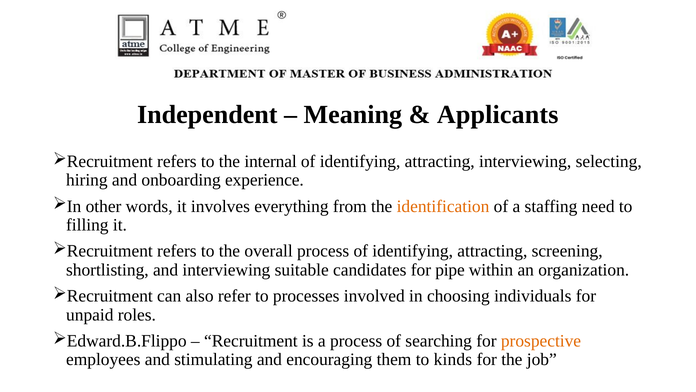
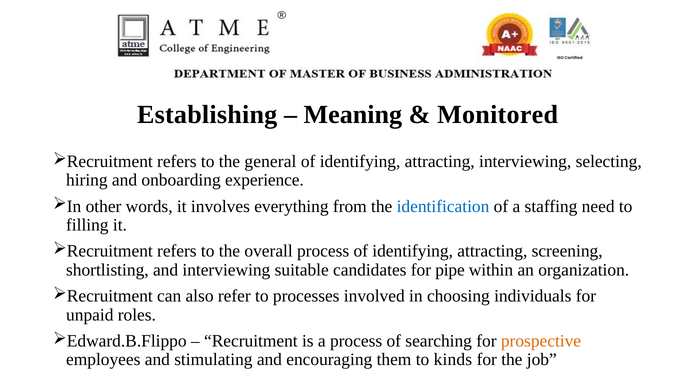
Independent: Independent -> Establishing
Applicants: Applicants -> Monitored
internal: internal -> general
identification colour: orange -> blue
